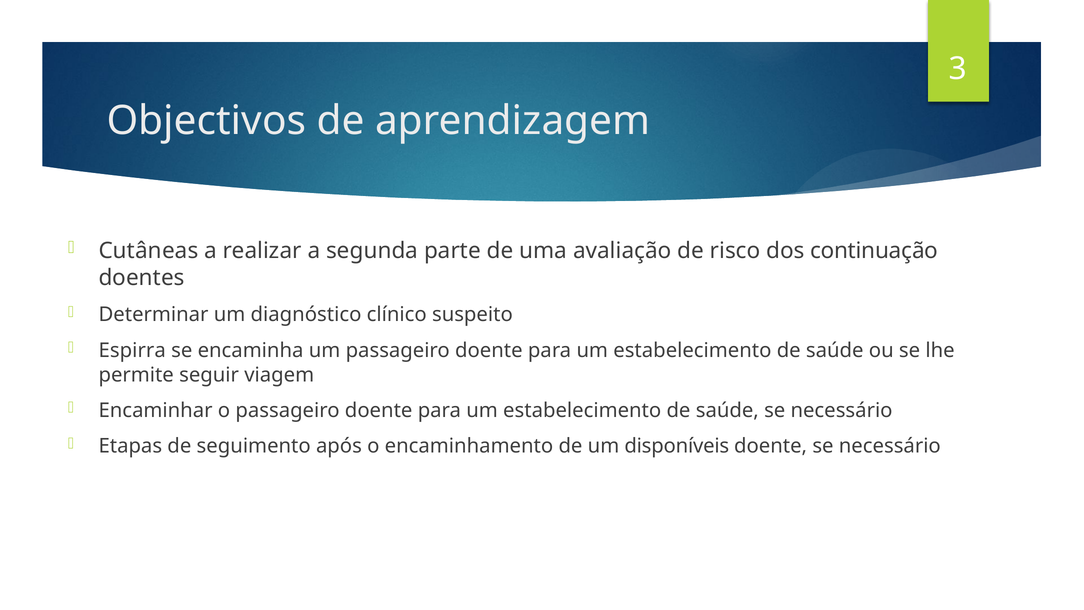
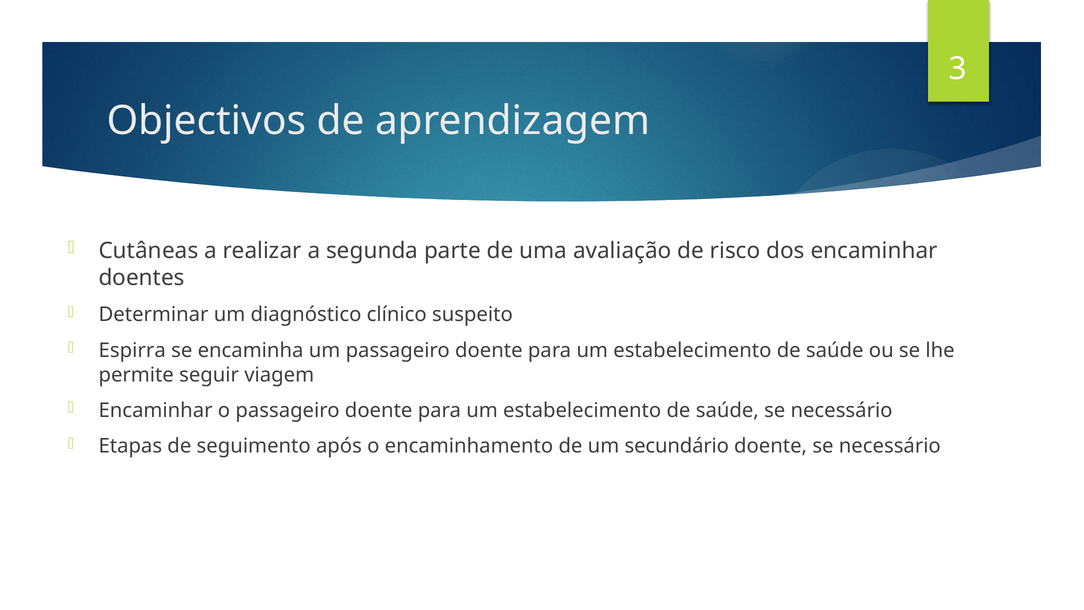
dos continuação: continuação -> encaminhar
disponíveis: disponíveis -> secundário
